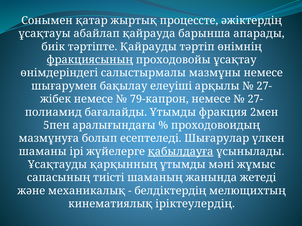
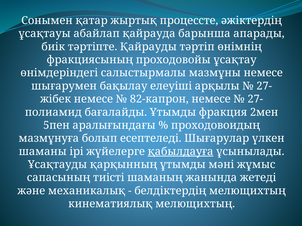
фракциясының underline: present -> none
79-капрон: 79-капрон -> 82-капрон
кинематиялық iрiктеулердiң: iрiктеулердiң -> мелющихтың
